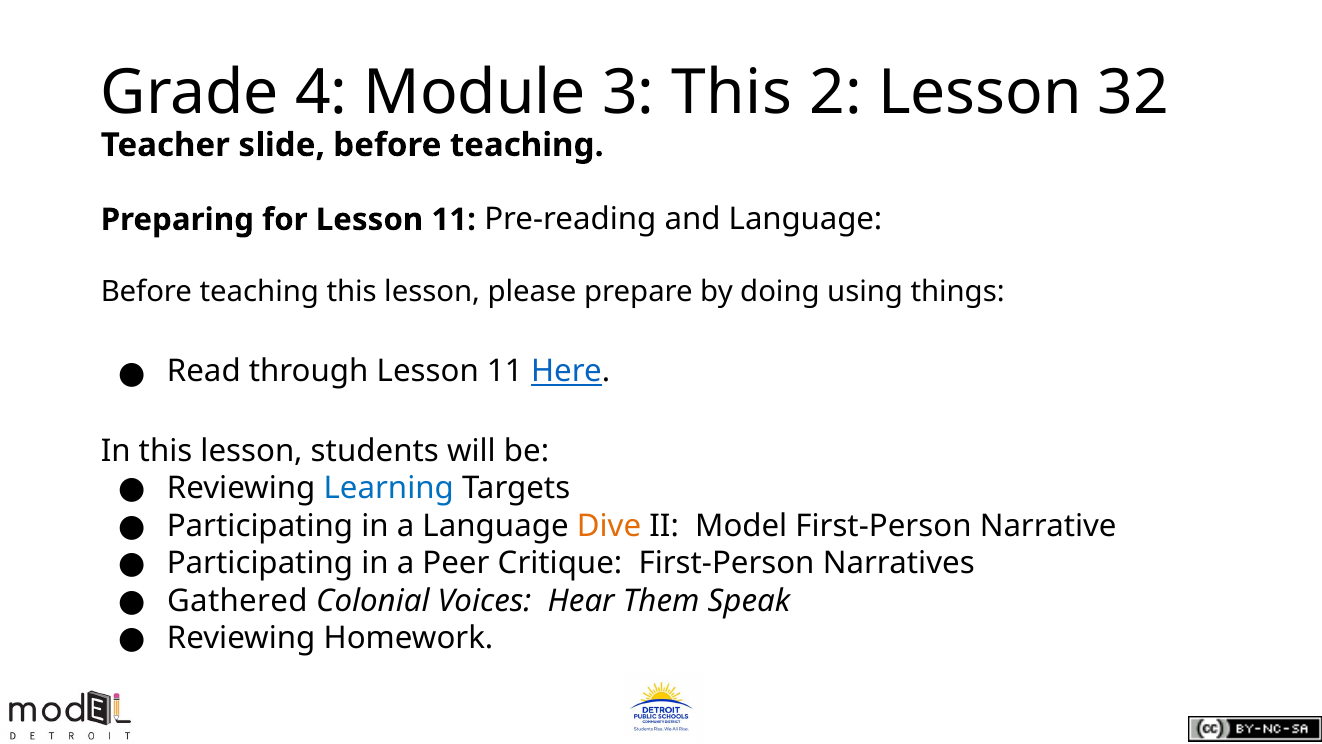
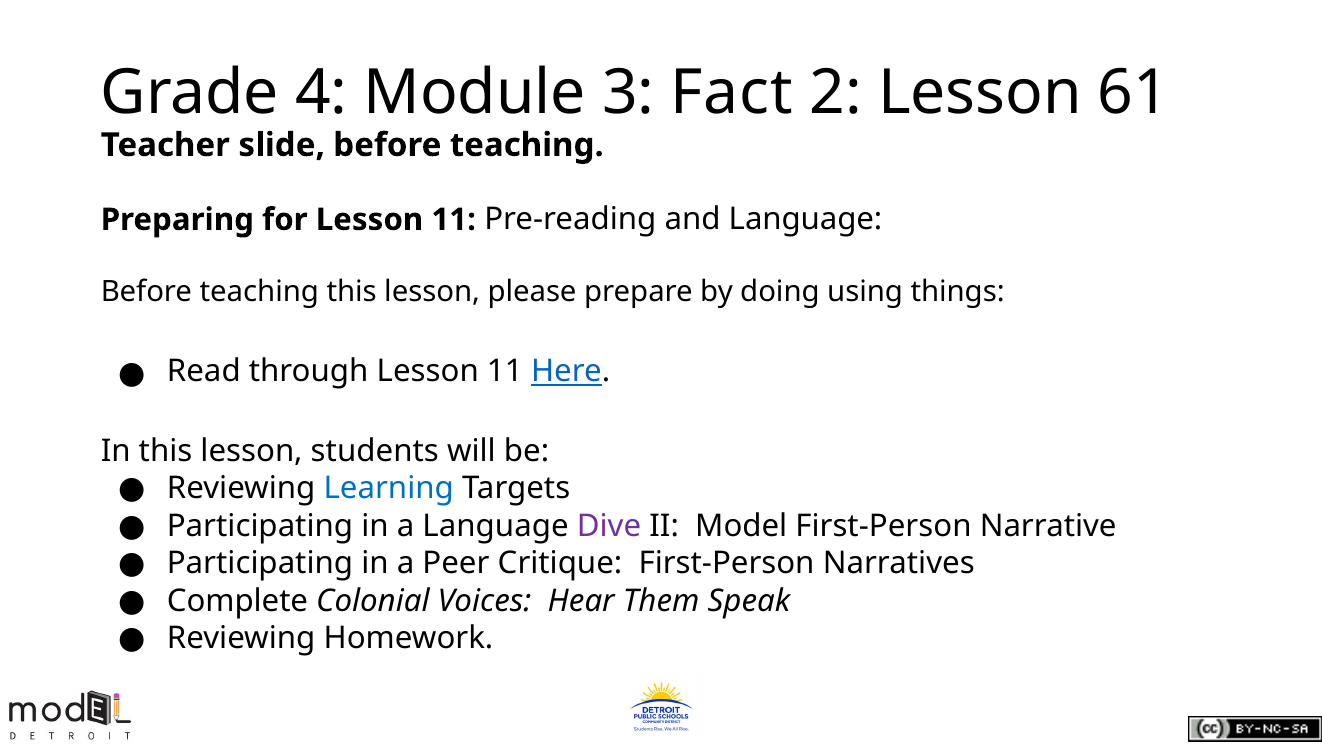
3 This: This -> Fact
32: 32 -> 61
Dive colour: orange -> purple
Gathered: Gathered -> Complete
